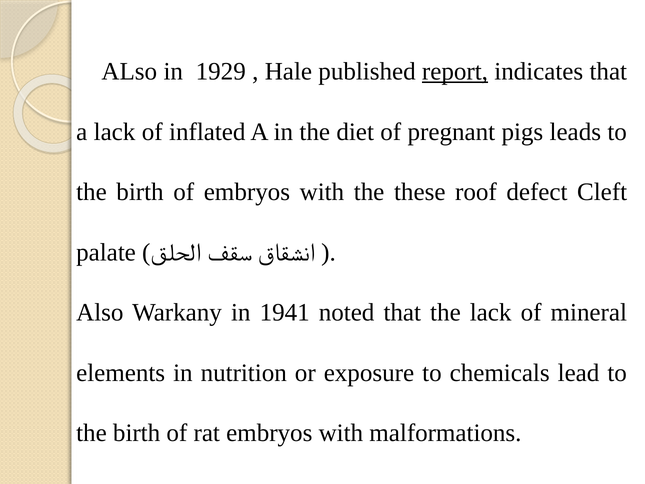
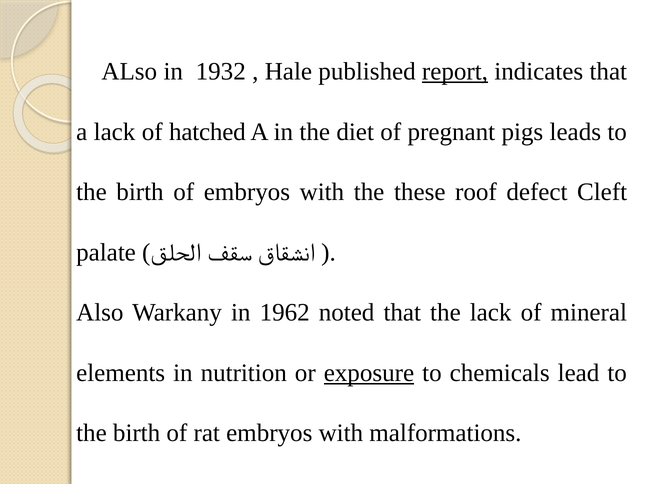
1929: 1929 -> 1932
inflated: inflated -> hatched
1941: 1941 -> 1962
exposure underline: none -> present
